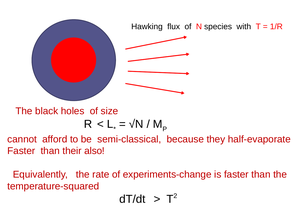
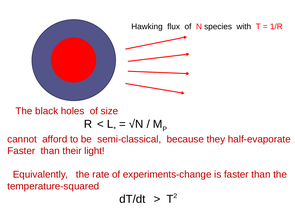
also: also -> light
